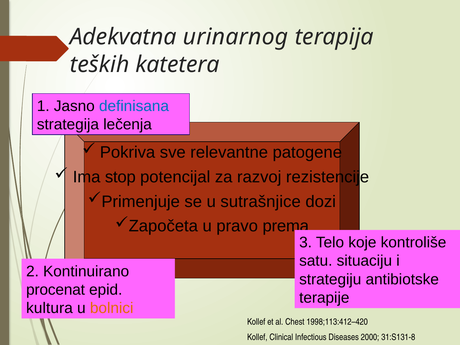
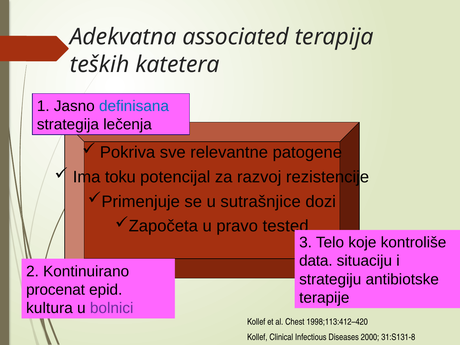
urinarnog: urinarnog -> associated
stop: stop -> toku
prema: prema -> tested
satu: satu -> data
bolnici colour: orange -> purple
